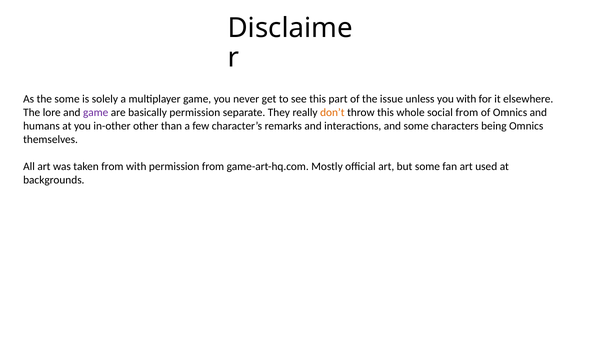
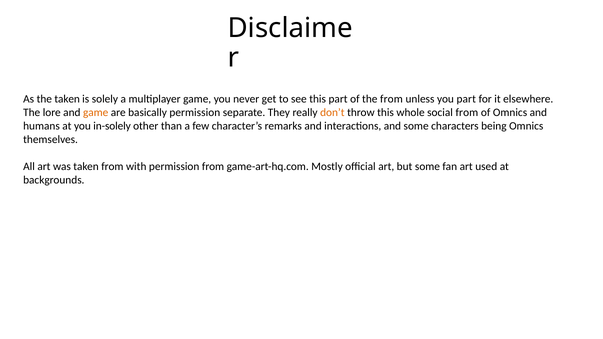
the some: some -> taken
the issue: issue -> from
you with: with -> part
game at (96, 112) colour: purple -> orange
in-other: in-other -> in-solely
